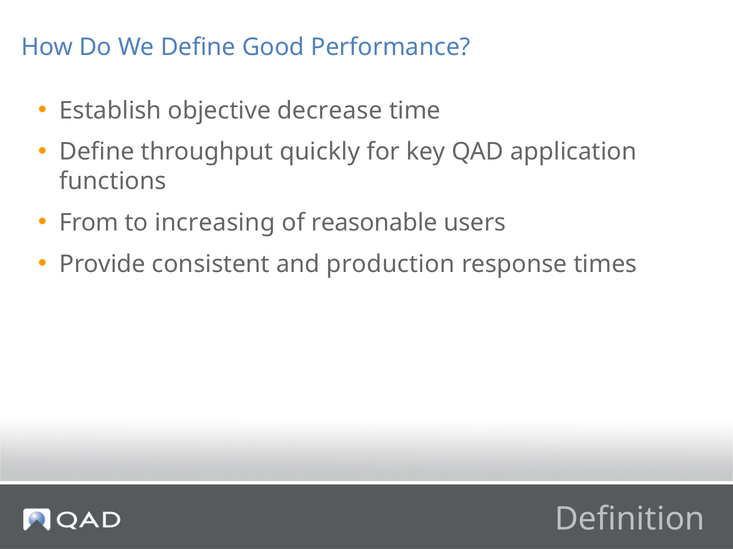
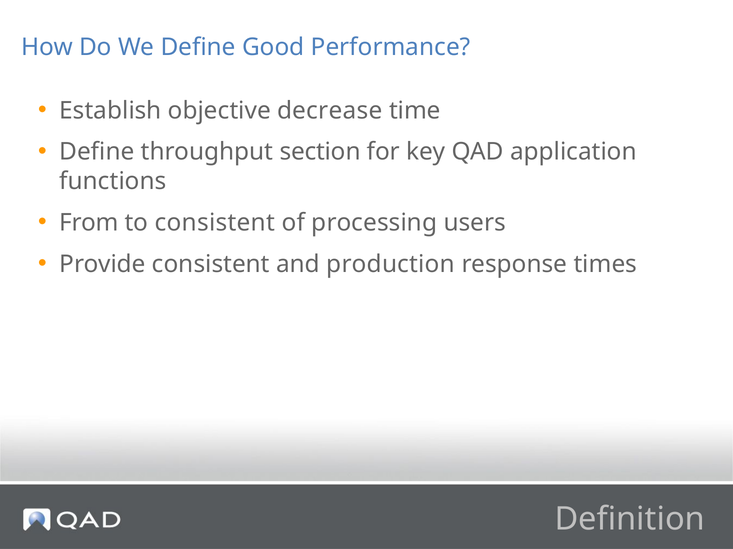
quickly: quickly -> section
to increasing: increasing -> consistent
reasonable: reasonable -> processing
